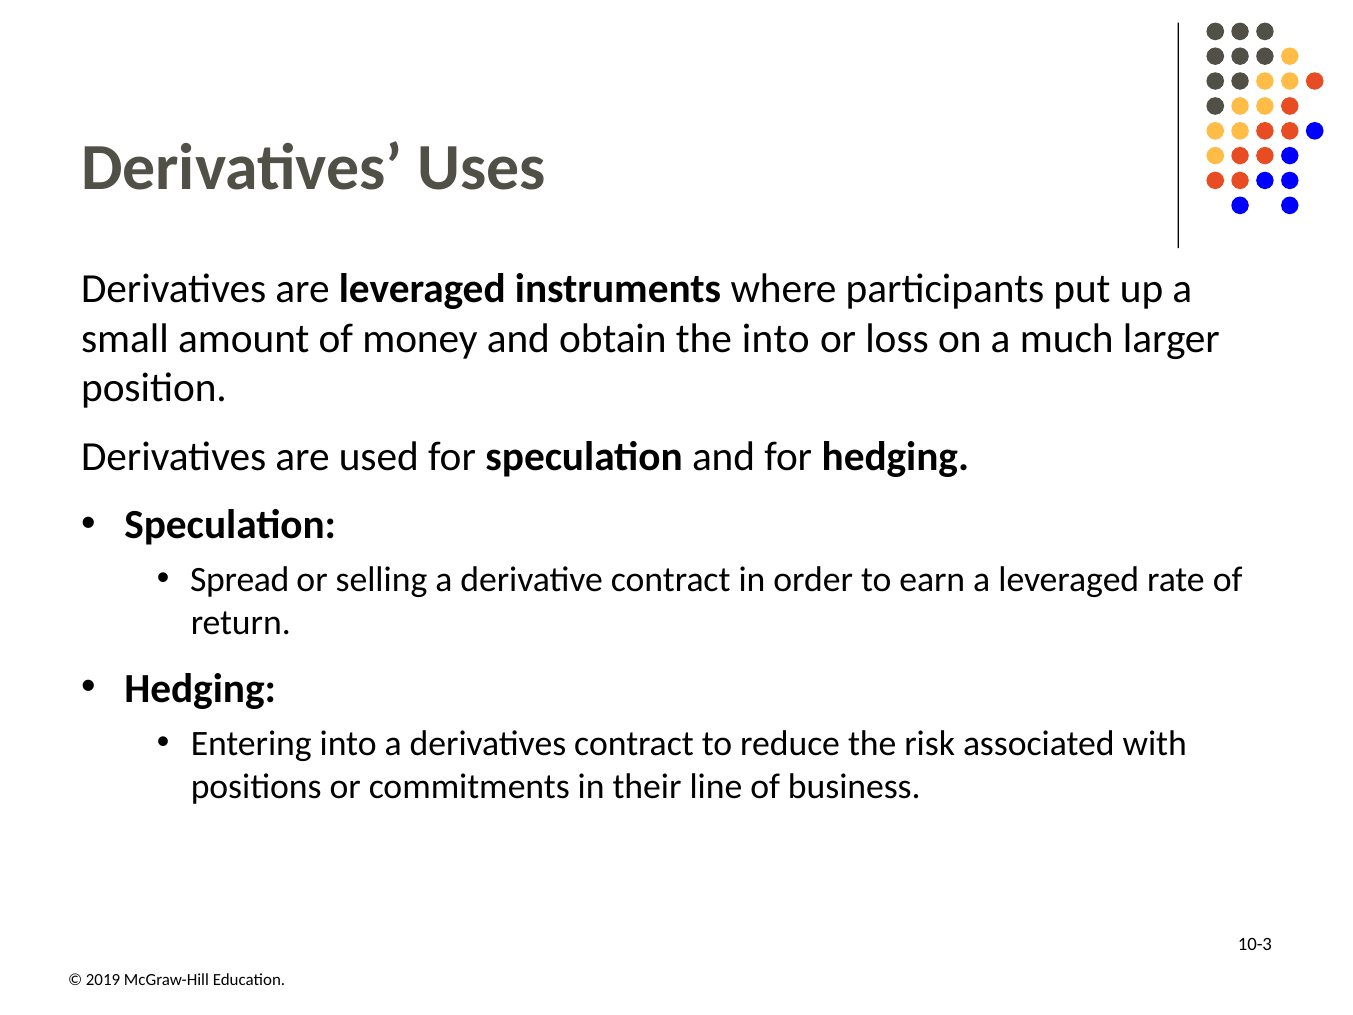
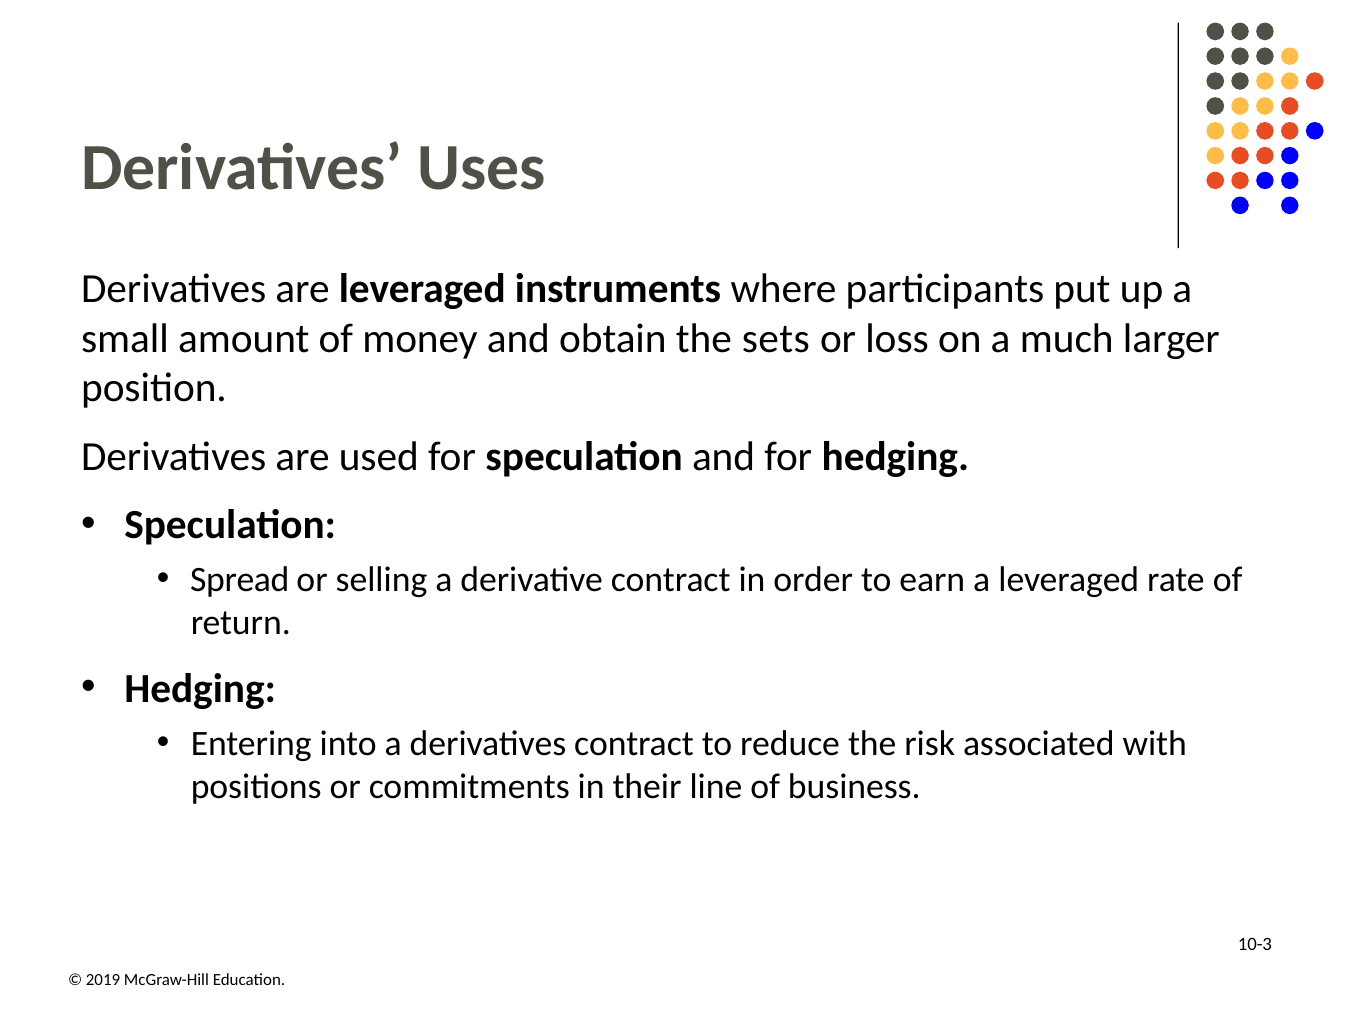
the into: into -> sets
